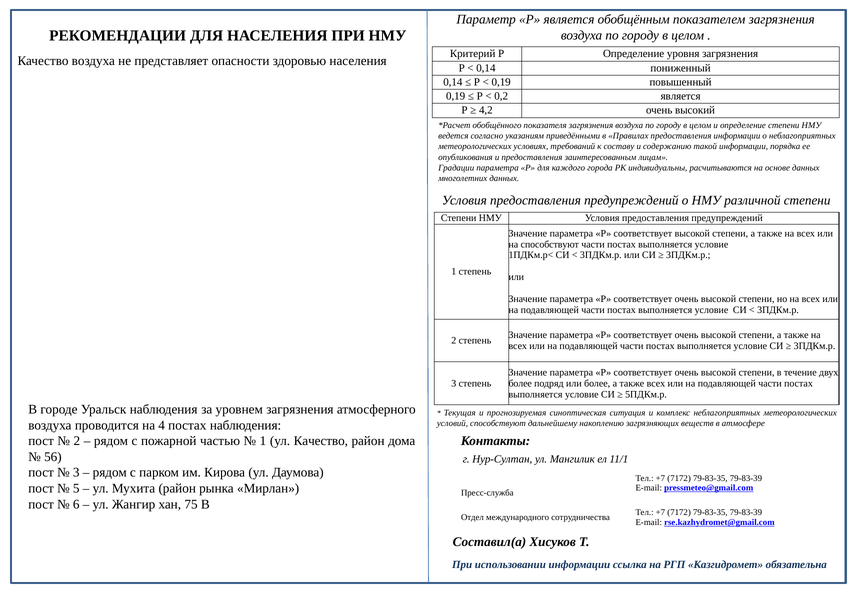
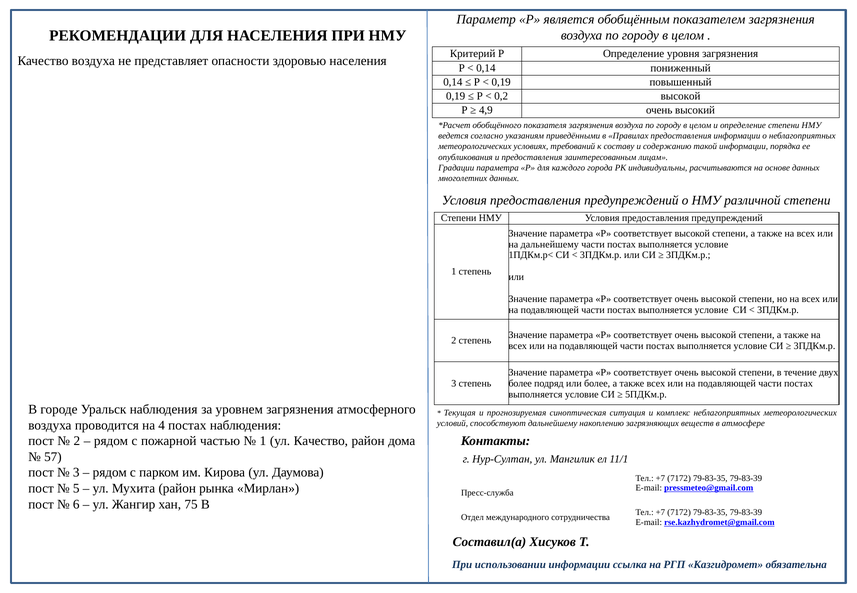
0,2 является: является -> высокой
4,2: 4,2 -> 4,9
на способствуют: способствуют -> дальнейшему
56: 56 -> 57
